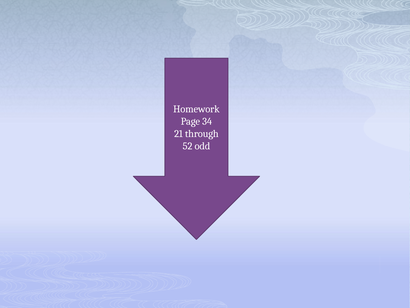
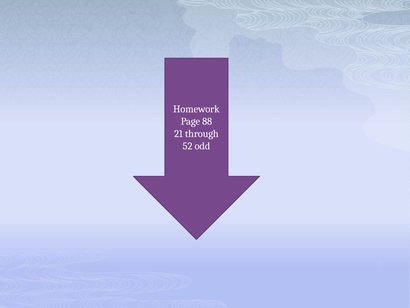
34: 34 -> 88
